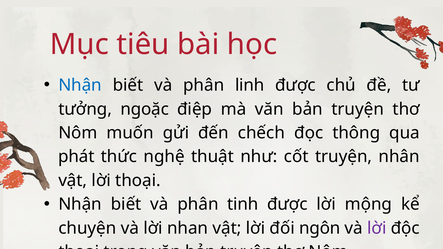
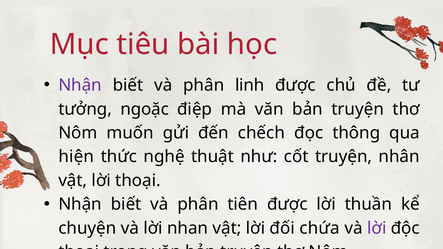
Nhận at (80, 85) colour: blue -> purple
phát: phát -> hiện
tinh: tinh -> tiên
mộng: mộng -> thuần
ngôn: ngôn -> chứa
